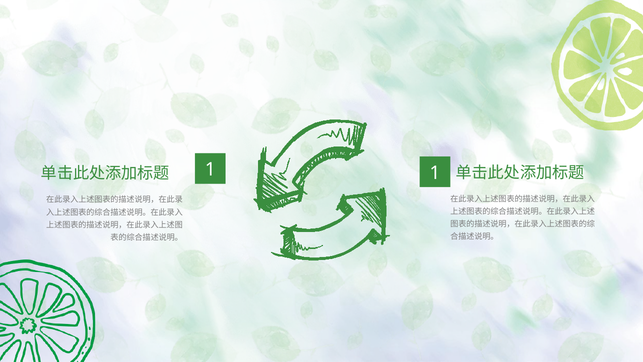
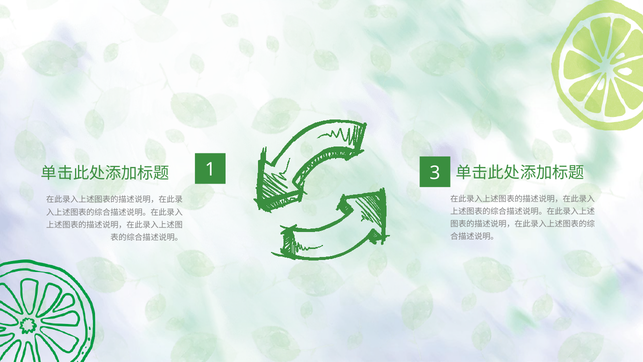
1 at (435, 173): 1 -> 3
